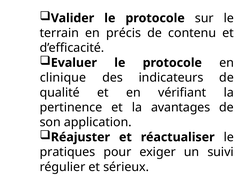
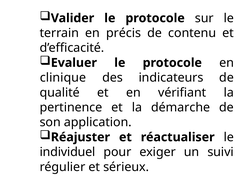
avantages: avantages -> démarche
pratiques: pratiques -> individuel
